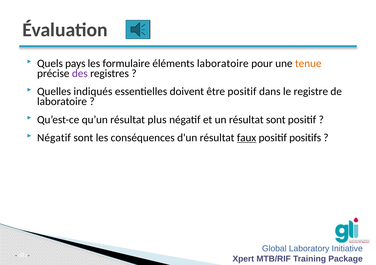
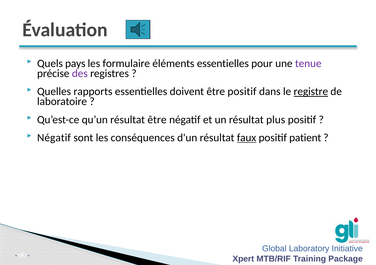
éléments laboratoire: laboratoire -> essentielles
tenue colour: orange -> purple
indiqués: indiqués -> rapports
registre underline: none -> present
résultat plus: plus -> être
résultat sont: sont -> plus
positifs: positifs -> patient
